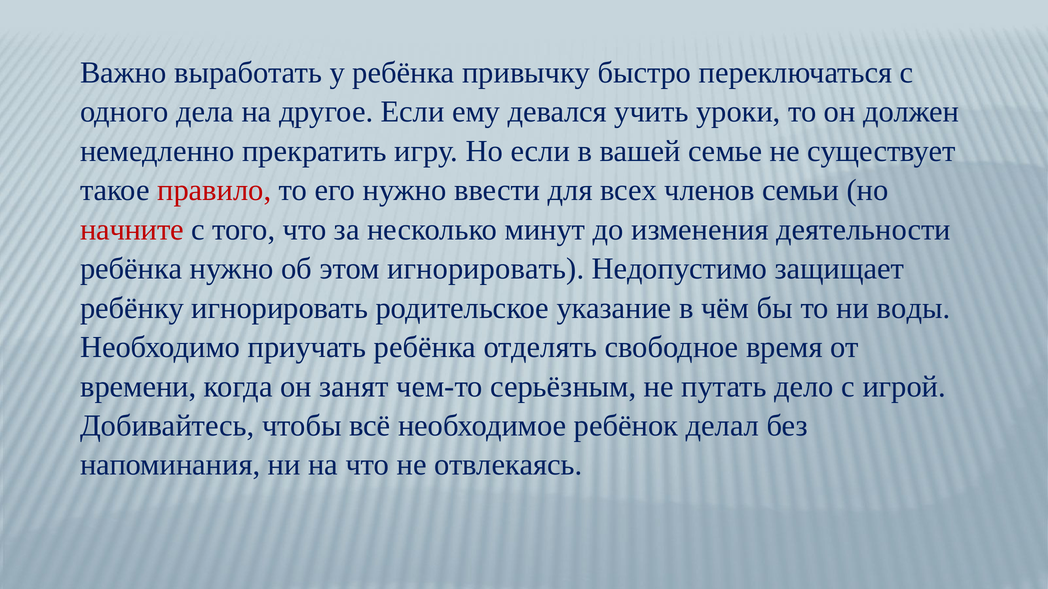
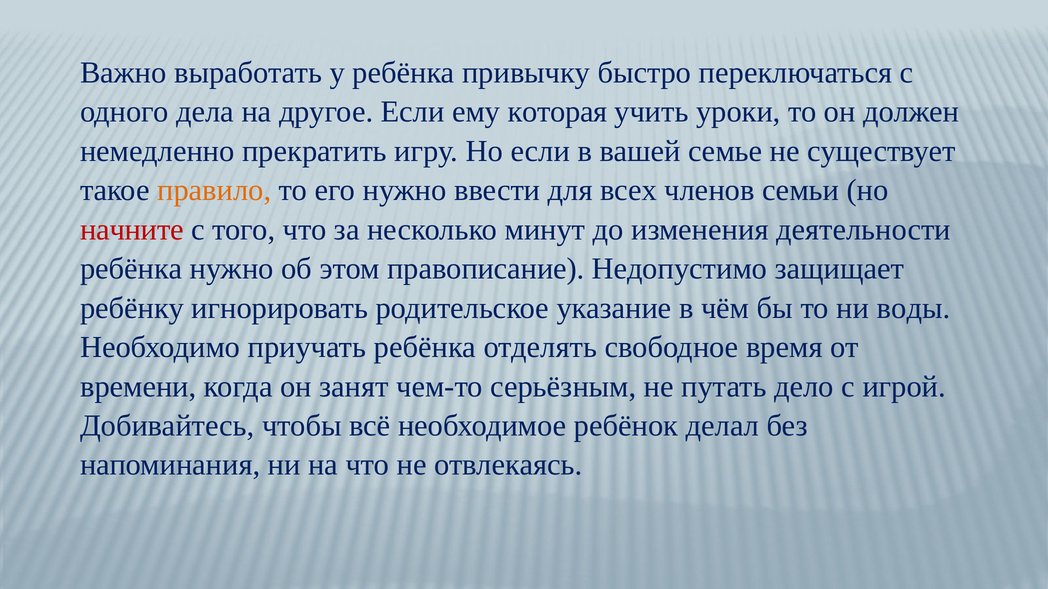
девался: девался -> которая
правило colour: red -> orange
этом игнорировать: игнорировать -> правописание
